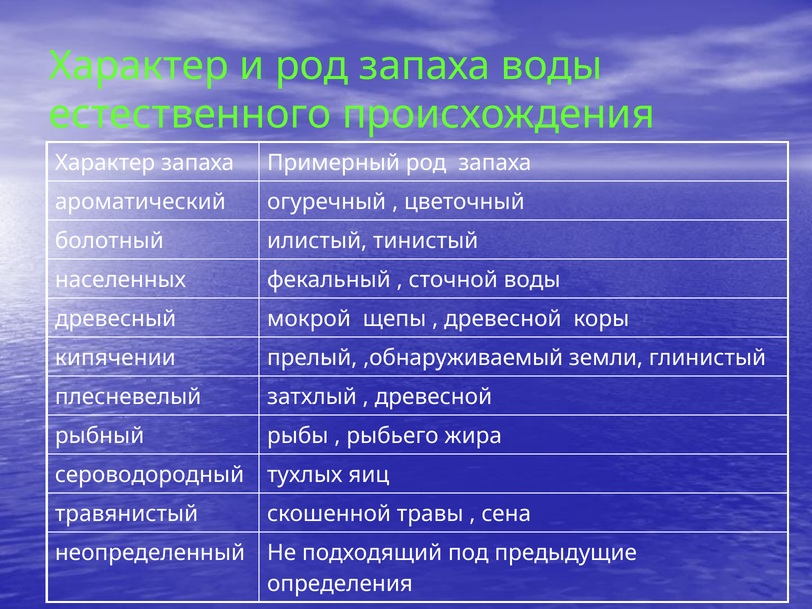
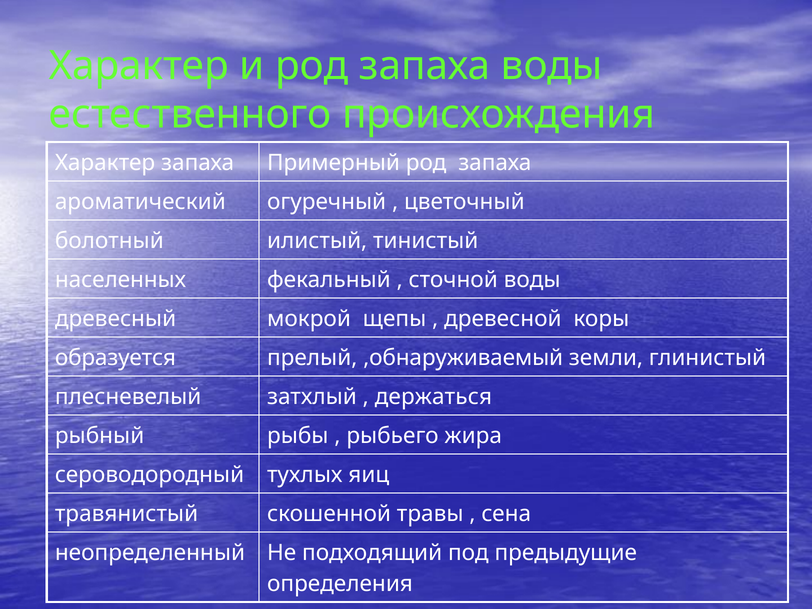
кипячении: кипячении -> образуется
древесной at (433, 397): древесной -> держаться
